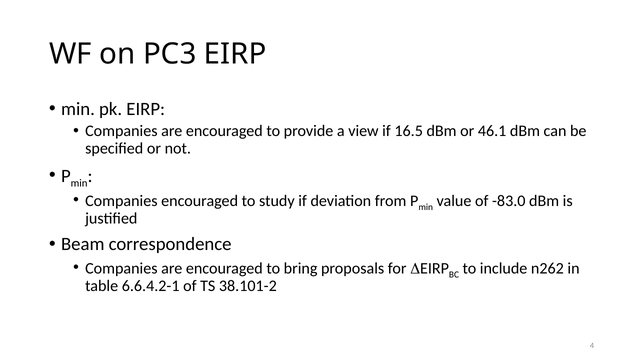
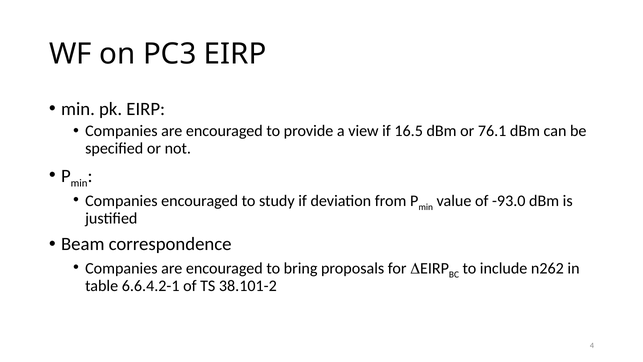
46.1: 46.1 -> 76.1
-83.0: -83.0 -> -93.0
